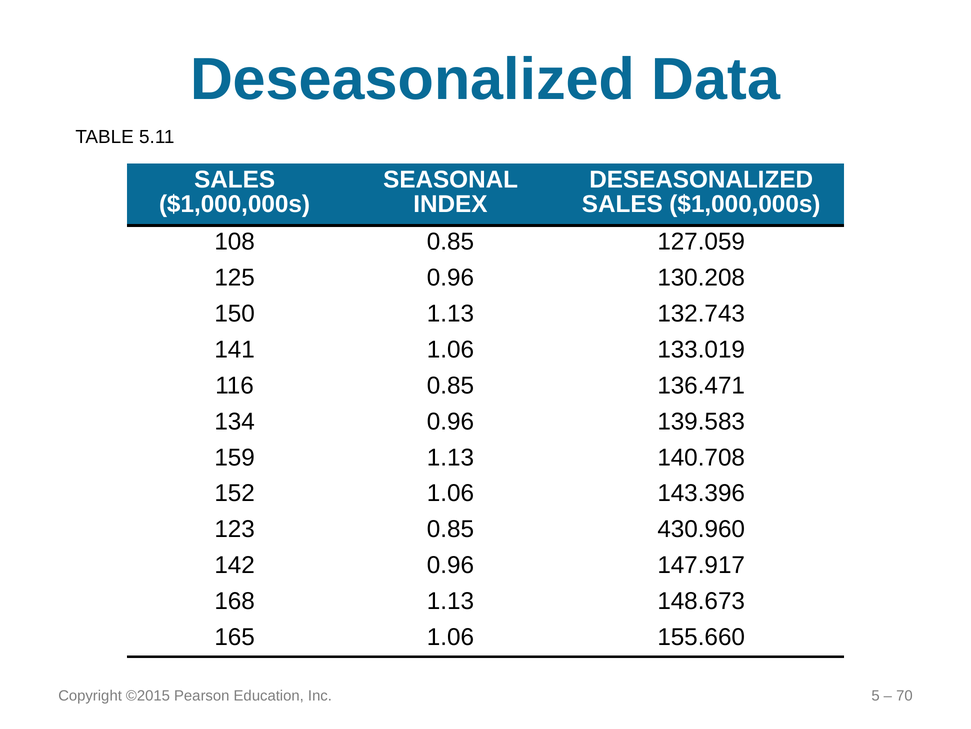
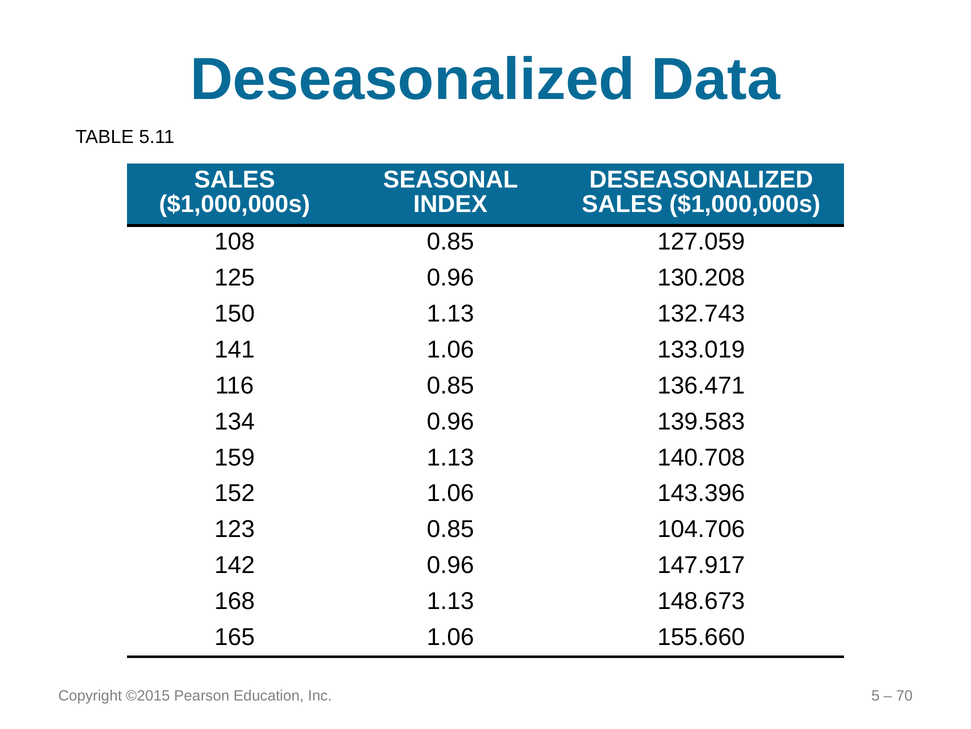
430.960: 430.960 -> 104.706
